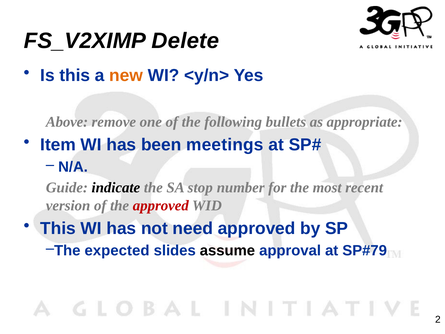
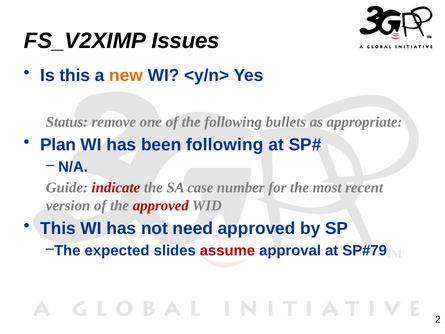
Delete: Delete -> Issues
Above: Above -> Status
Item: Item -> Plan
been meetings: meetings -> following
indicate colour: black -> red
stop: stop -> case
assume colour: black -> red
